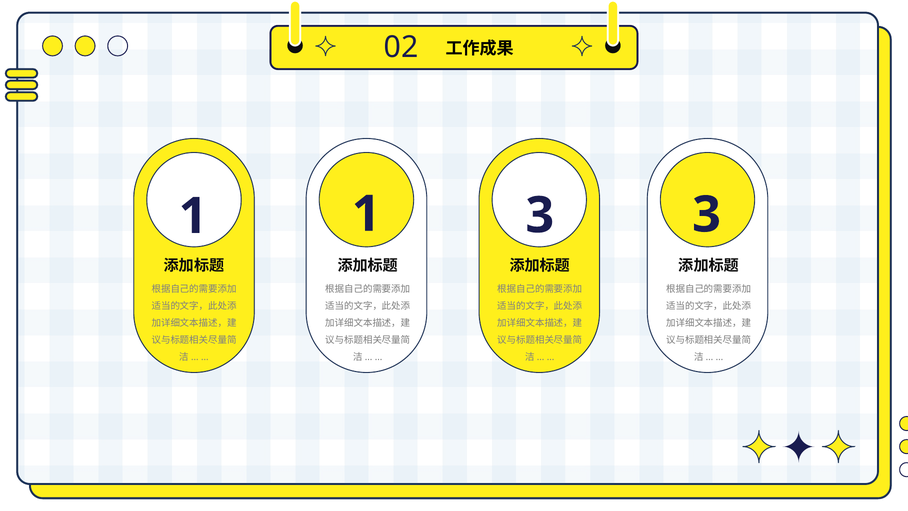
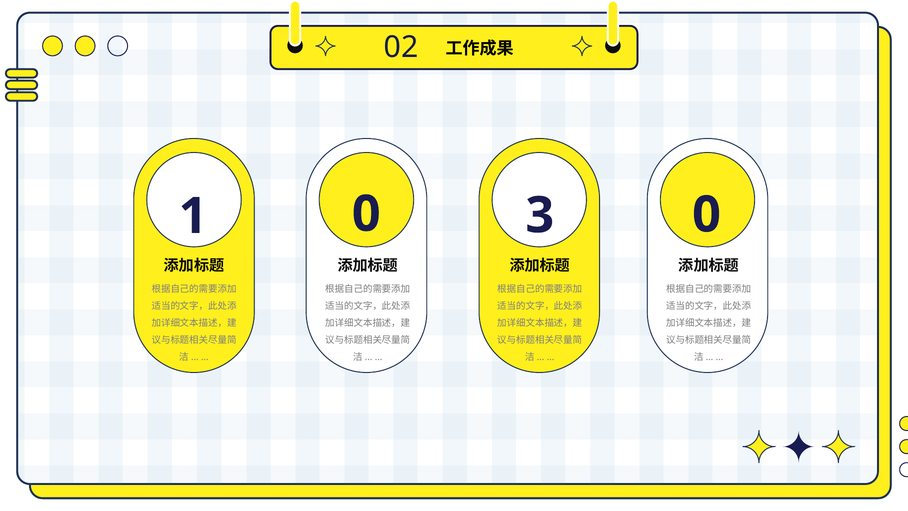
1 1: 1 -> 0
3 3: 3 -> 0
